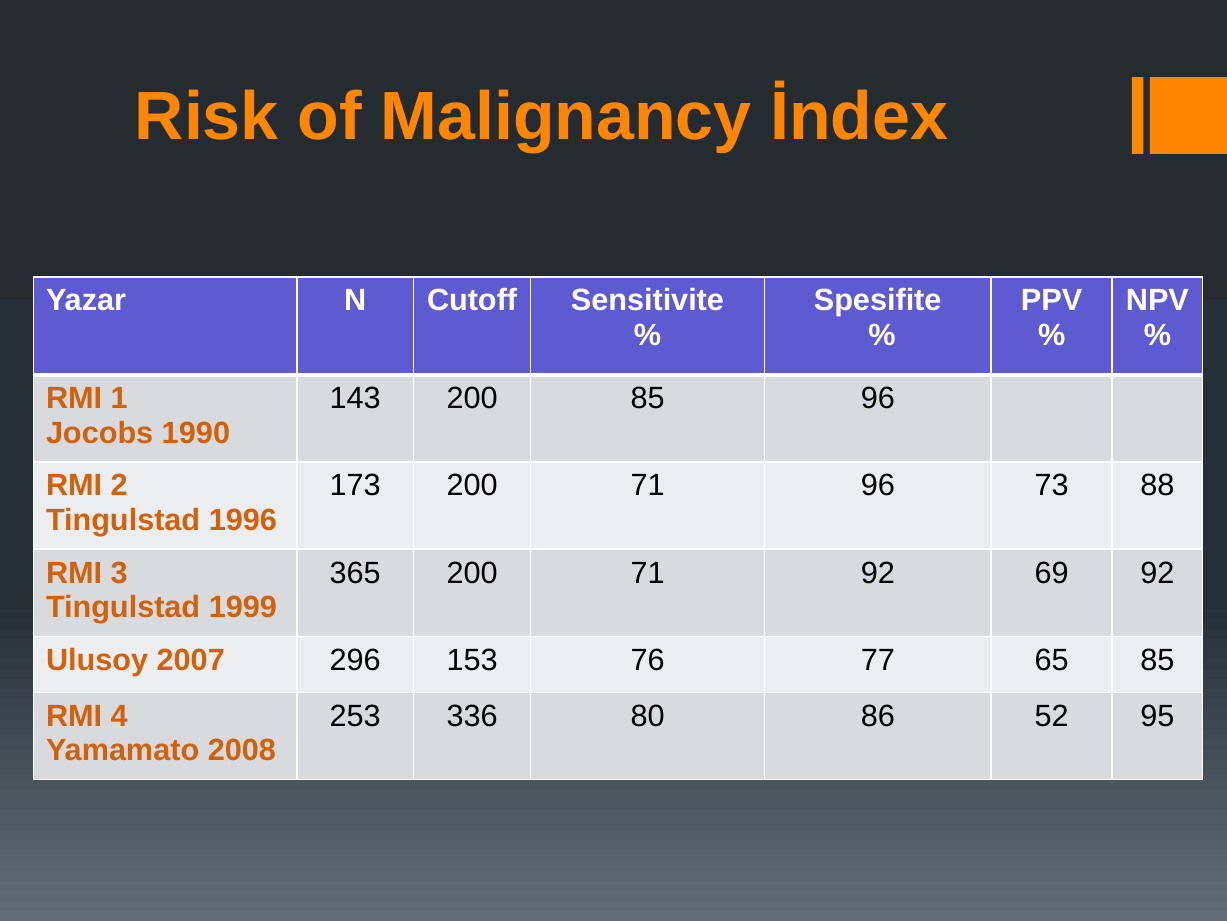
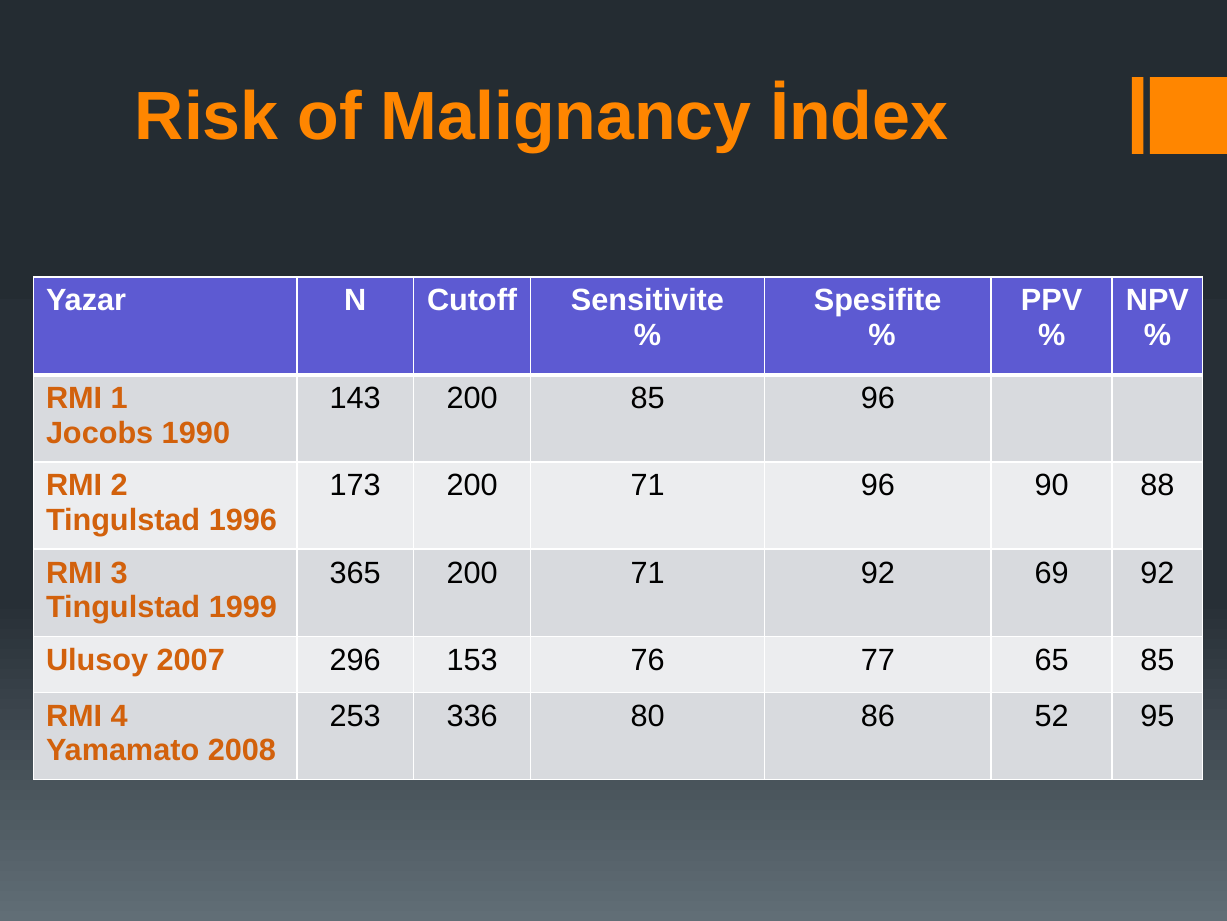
73: 73 -> 90
